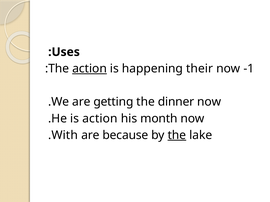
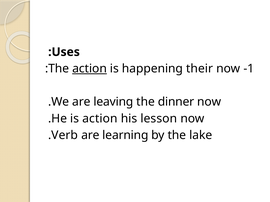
getting: getting -> leaving
month: month -> lesson
With: With -> Verb
because: because -> learning
the at (177, 135) underline: present -> none
